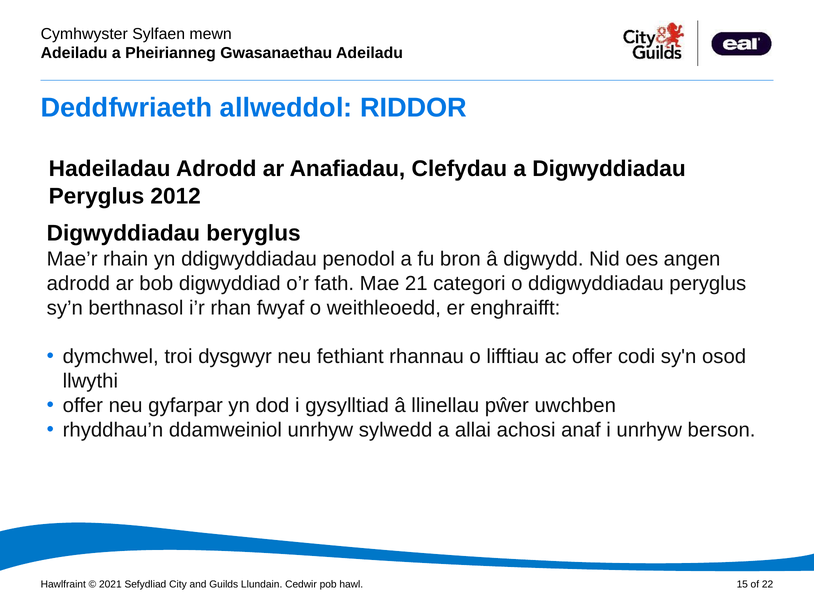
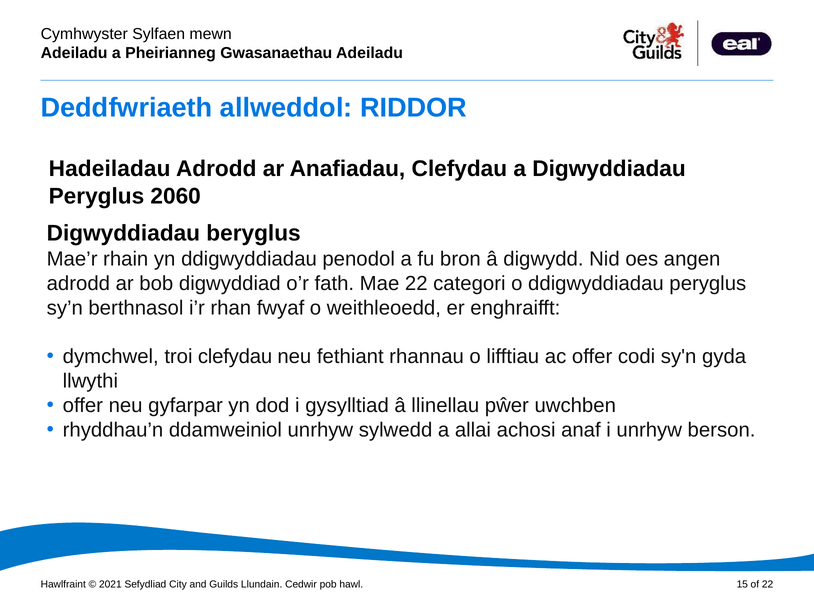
2012: 2012 -> 2060
Mae 21: 21 -> 22
troi dysgwyr: dysgwyr -> clefydau
osod: osod -> gyda
